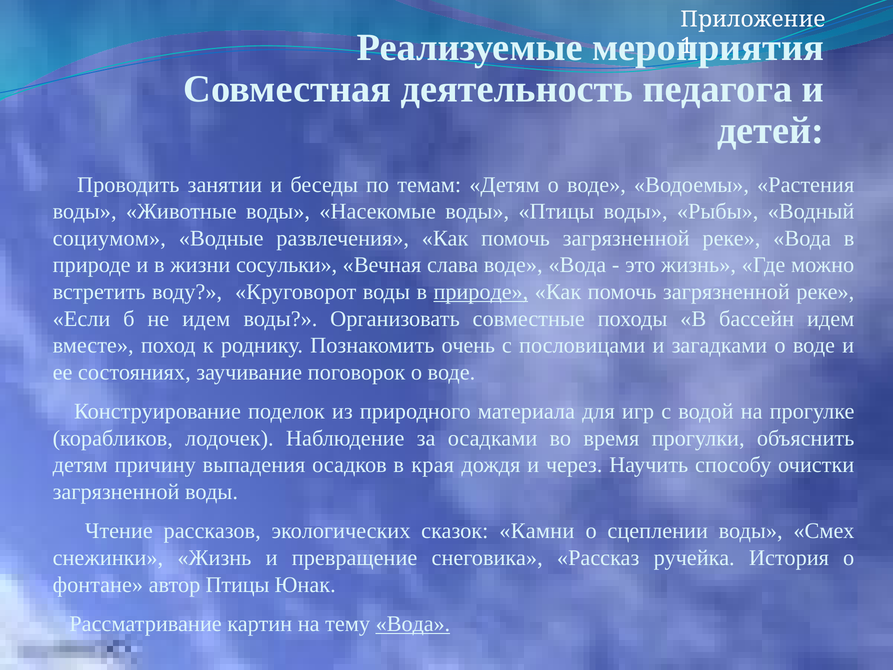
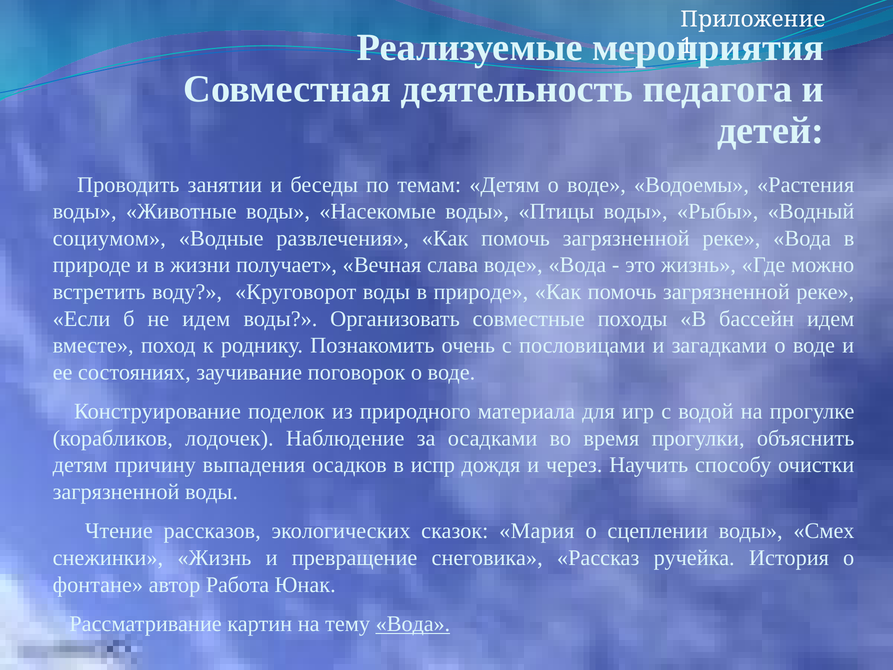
сосульки: сосульки -> получает
природе at (481, 292) underline: present -> none
края: края -> испр
Камни: Камни -> Мария
автор Птицы: Птицы -> Работа
